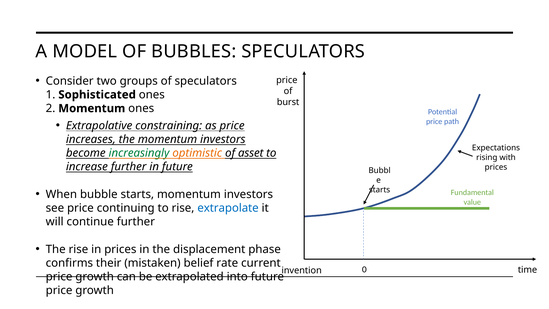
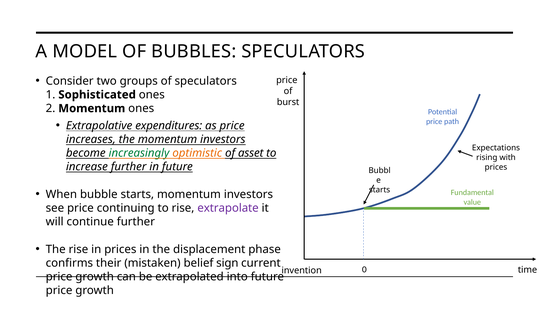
constraining: constraining -> expenditures
extrapolate colour: blue -> purple
rate: rate -> sign
